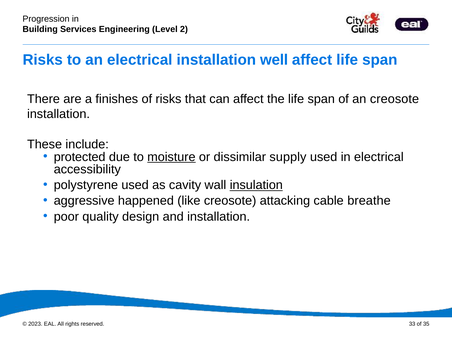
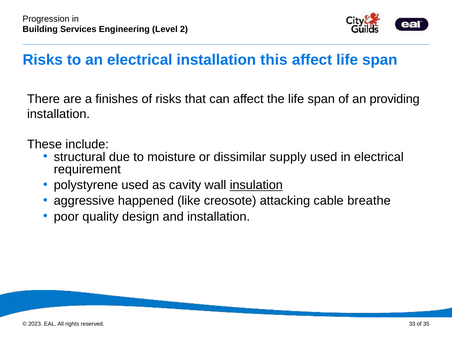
well: well -> this
an creosote: creosote -> providing
protected: protected -> structural
moisture underline: present -> none
accessibility: accessibility -> requirement
